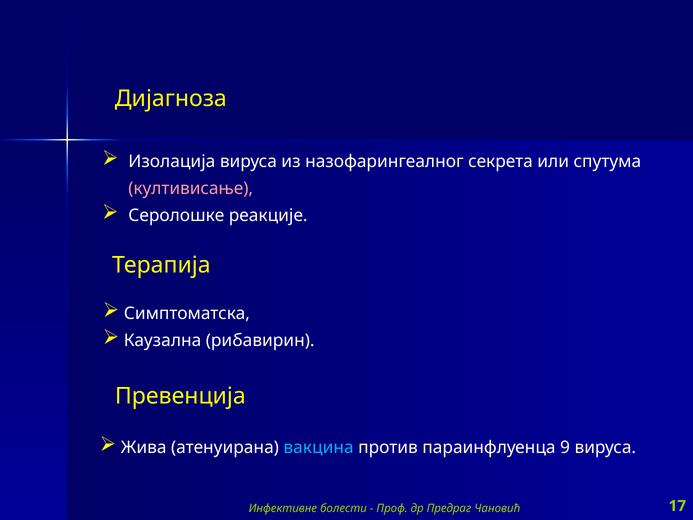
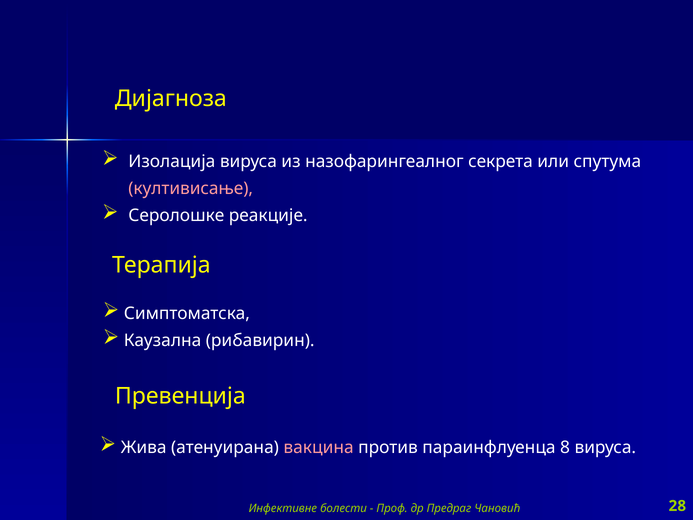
вакцина colour: light blue -> pink
9: 9 -> 8
17: 17 -> 28
